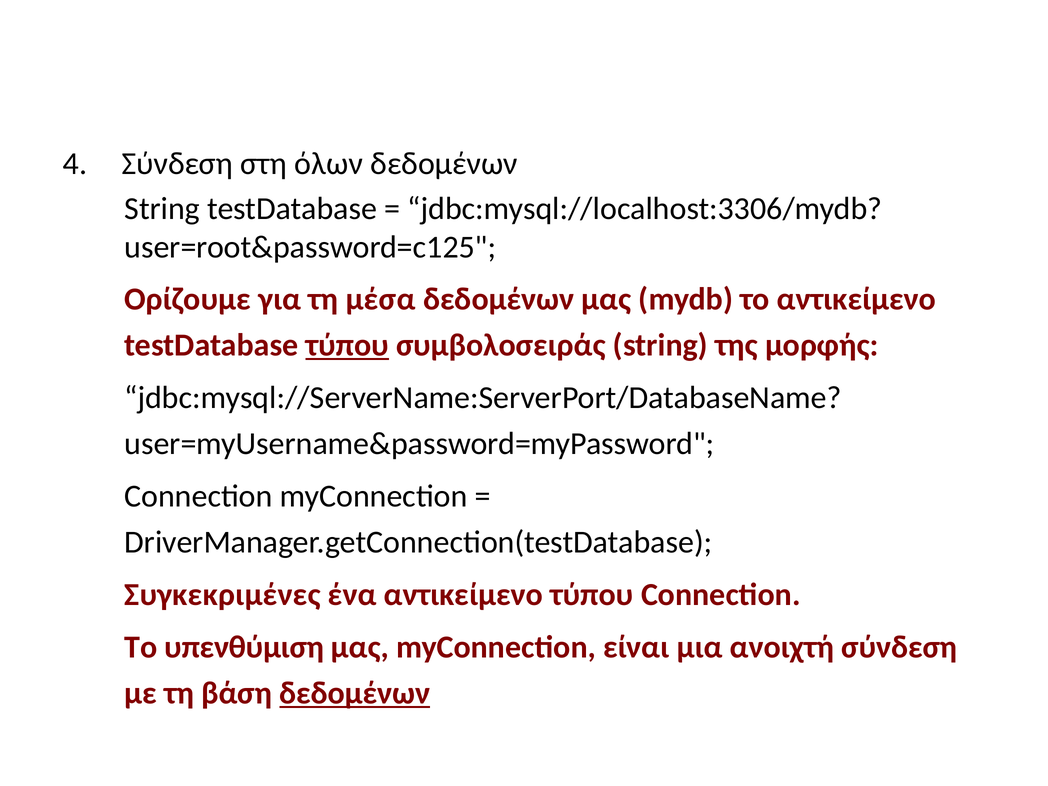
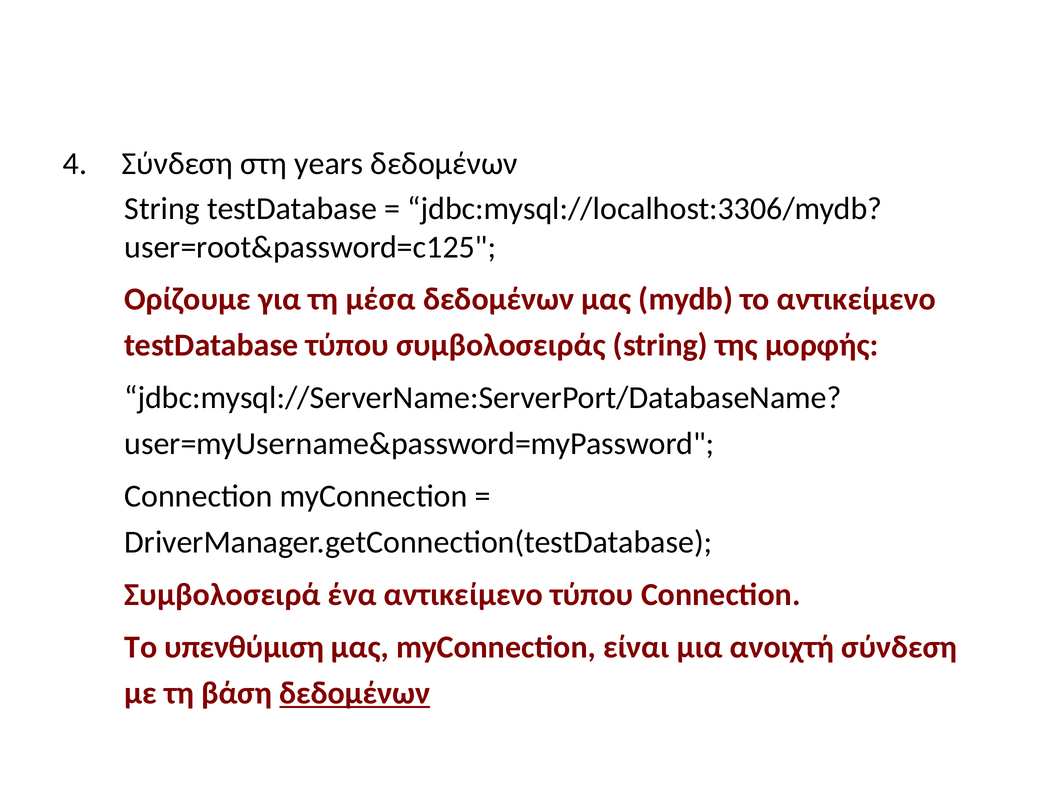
όλων: όλων -> years
τύπου at (347, 345) underline: present -> none
Συγκεκριμένες: Συγκεκριμένες -> Συμβολοσειρά
